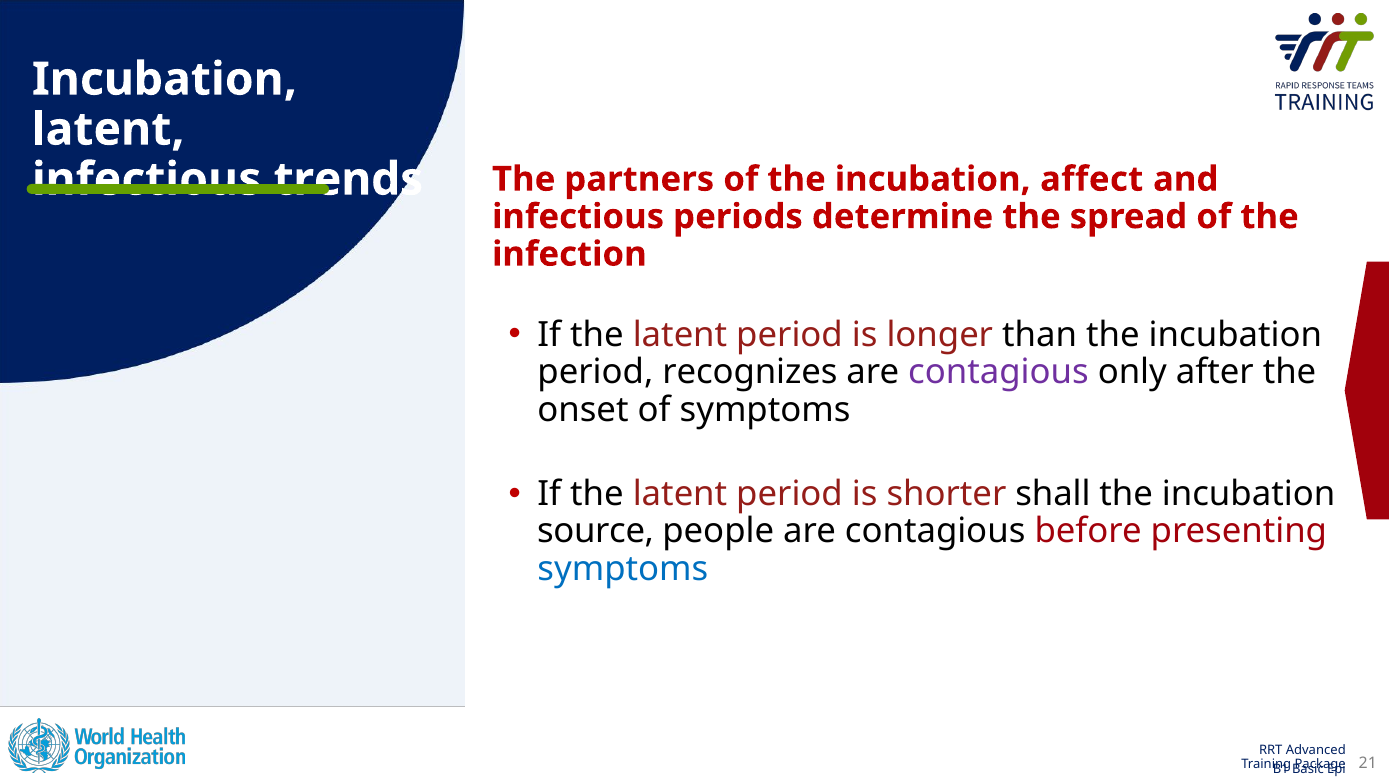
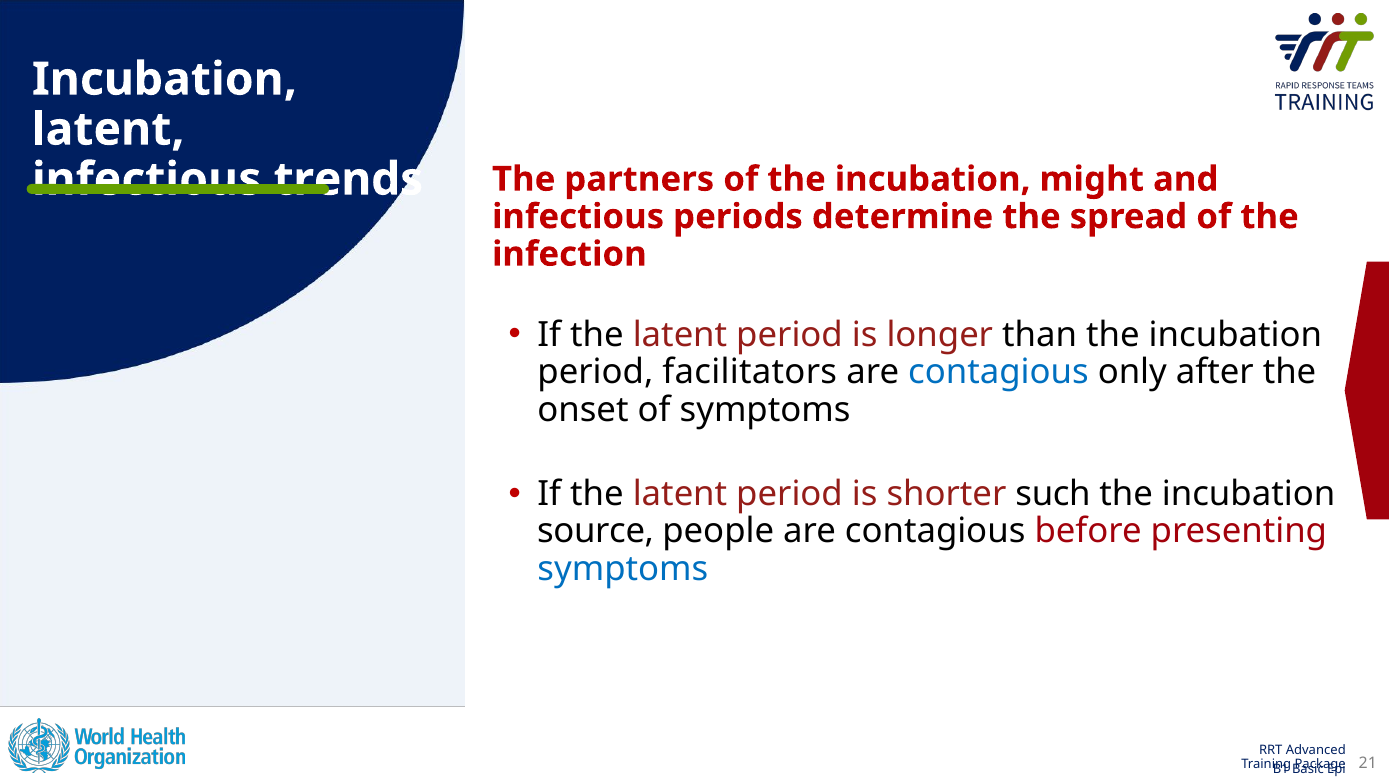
affect: affect -> might
recognizes: recognizes -> facilitators
contagious at (998, 373) colour: purple -> blue
shall: shall -> such
